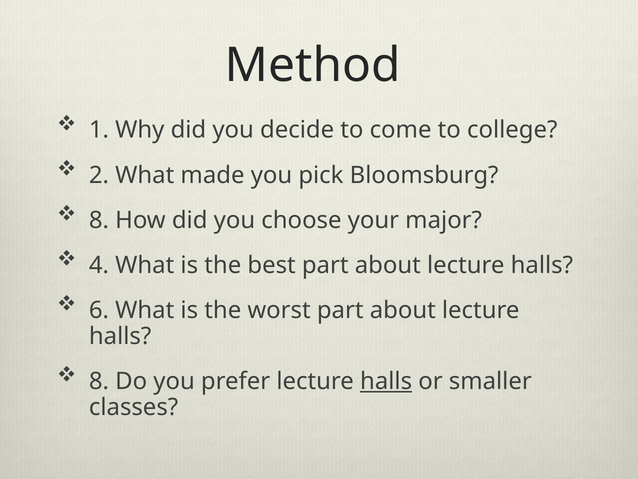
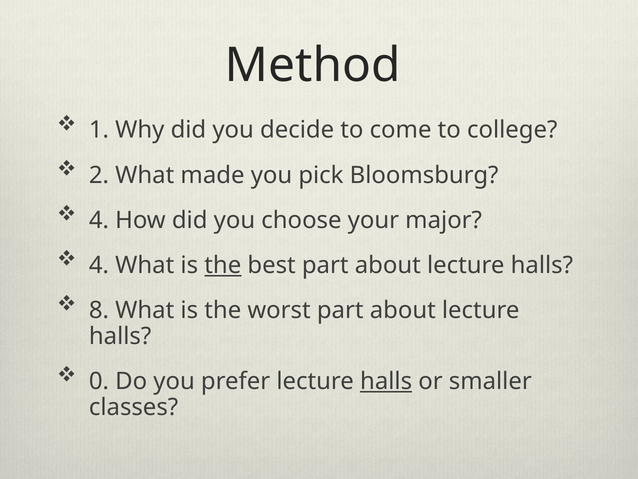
8 at (99, 220): 8 -> 4
the at (223, 265) underline: none -> present
6: 6 -> 8
8 at (99, 381): 8 -> 0
